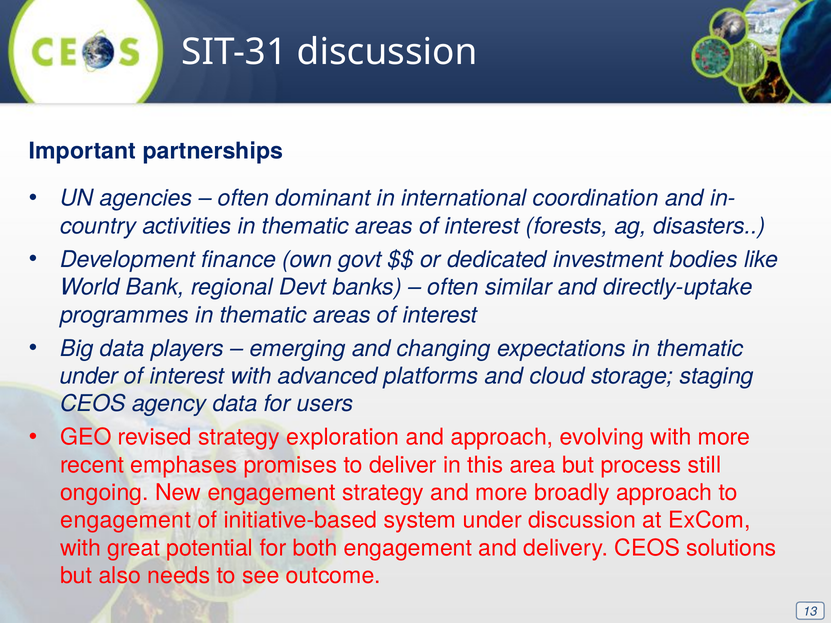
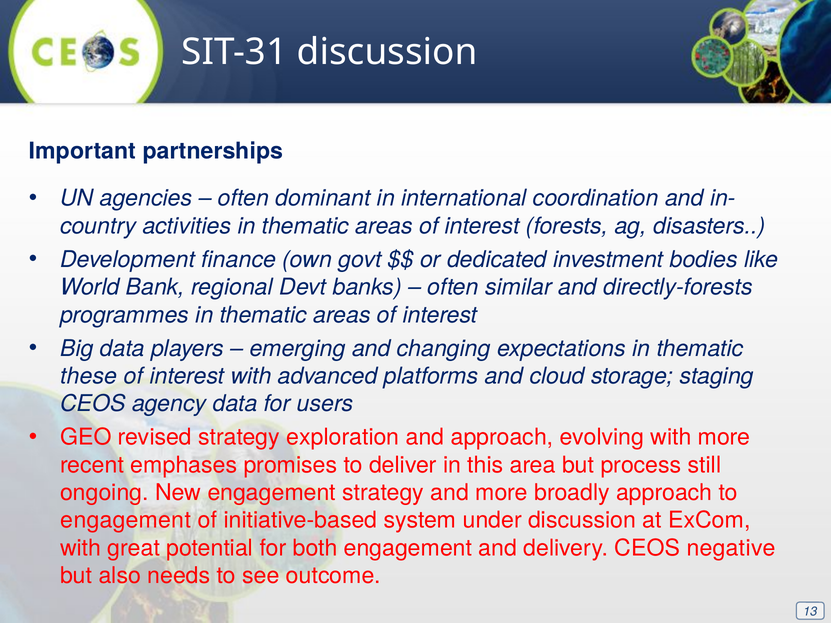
directly-uptake: directly-uptake -> directly-forests
under at (89, 376): under -> these
solutions: solutions -> negative
